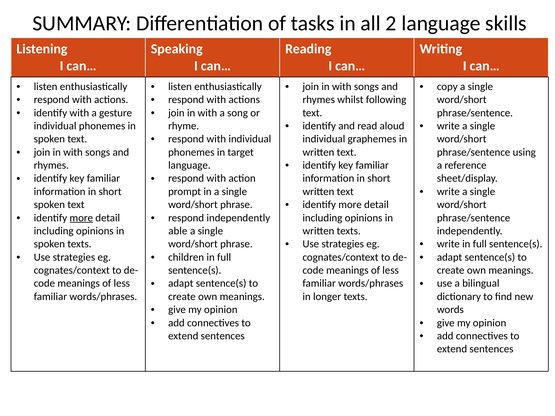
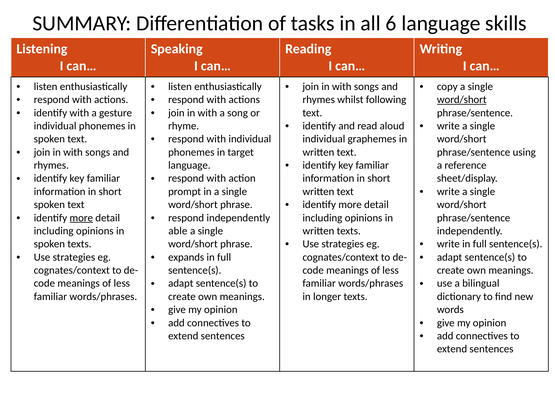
2: 2 -> 6
word/short at (462, 100) underline: none -> present
children: children -> expands
